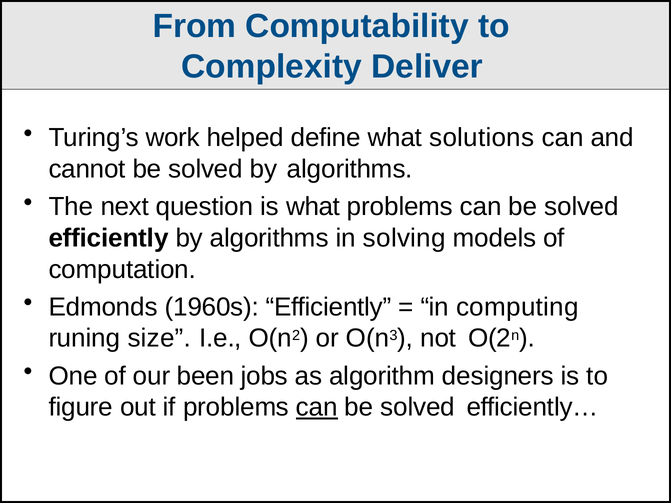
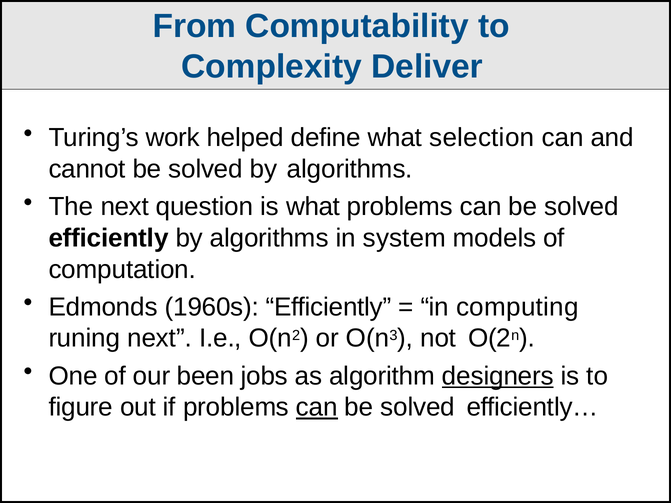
solutions: solutions -> selection
solving: solving -> system
runing size: size -> next
designers underline: none -> present
